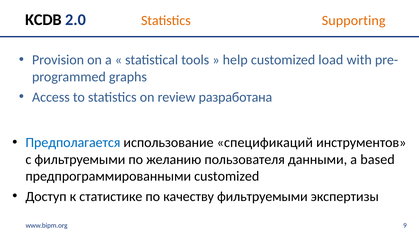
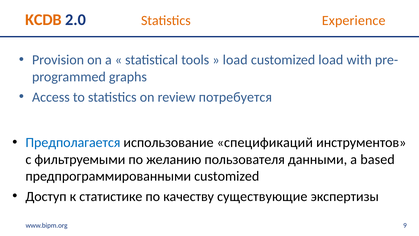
KCDB colour: black -> orange
Supporting: Supporting -> Experience
help at (235, 60): help -> load
разработана: разработана -> потребуется
качеству фильтруемыми: фильтруемыми -> существующие
